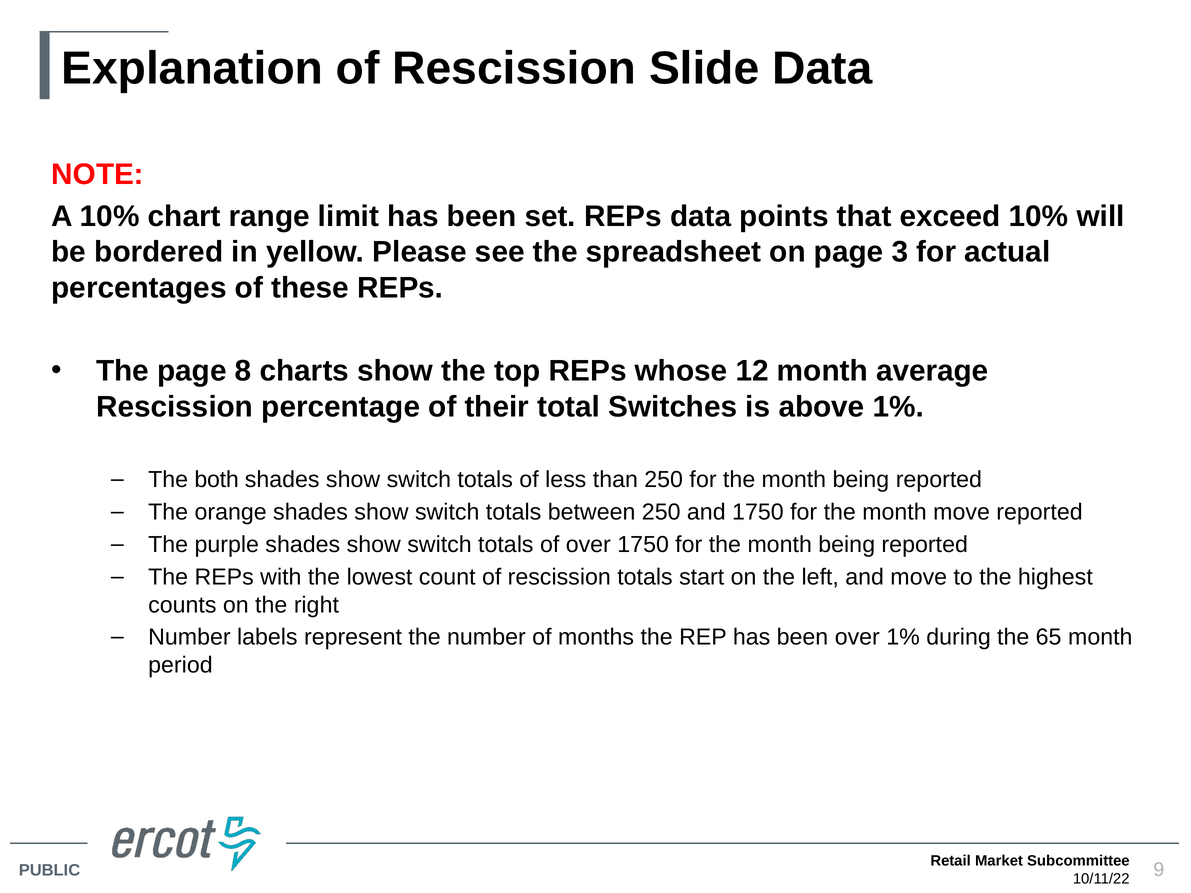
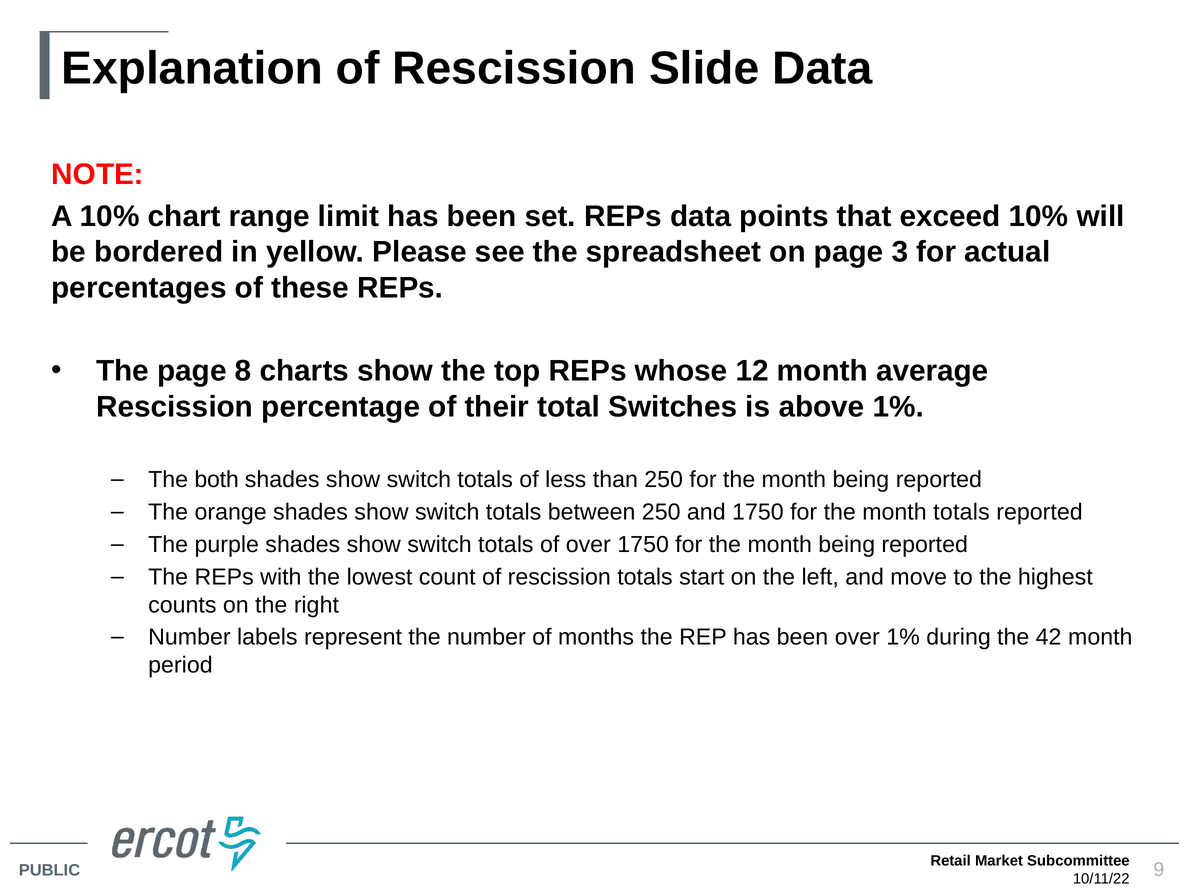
month move: move -> totals
65: 65 -> 42
